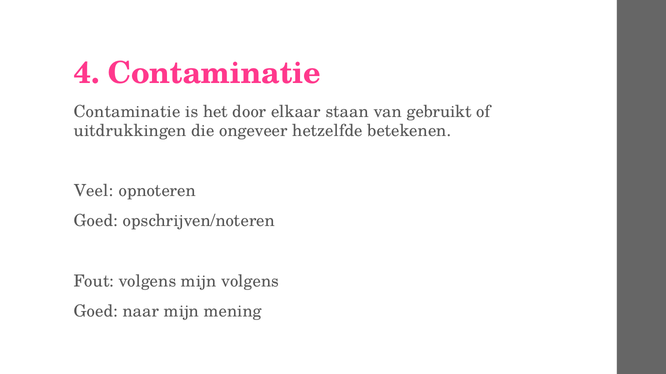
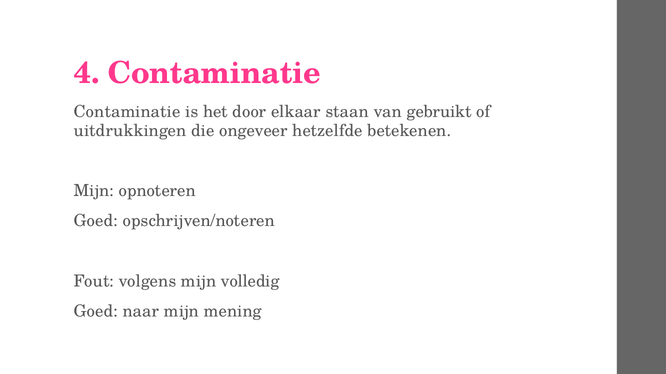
Veel at (94, 191): Veel -> Mijn
mijn volgens: volgens -> volledig
